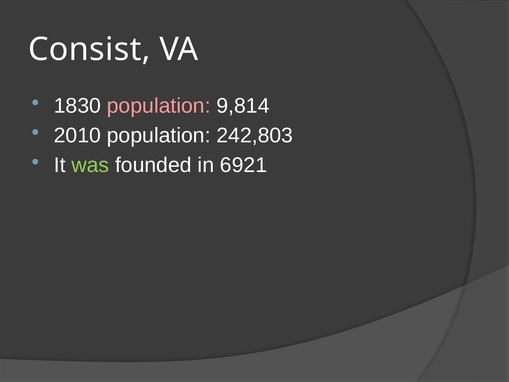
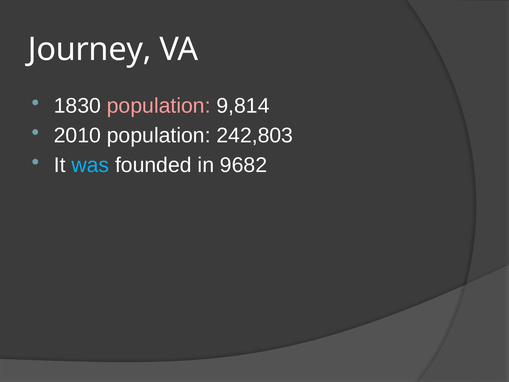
Consist: Consist -> Journey
was colour: light green -> light blue
6921: 6921 -> 9682
